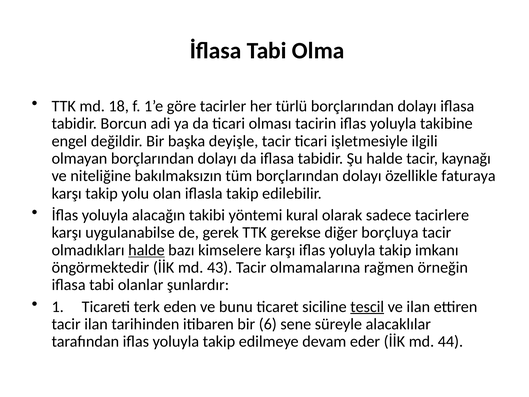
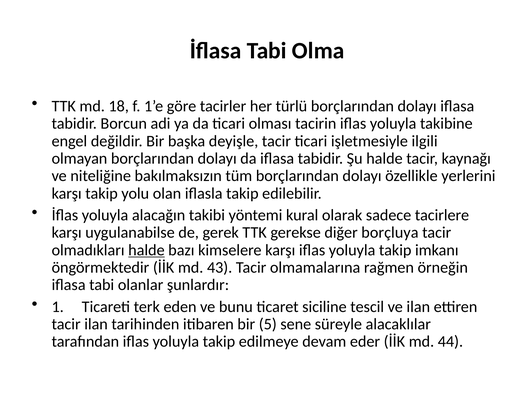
faturaya: faturaya -> yerlerini
tescil underline: present -> none
6: 6 -> 5
